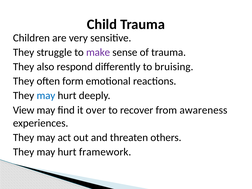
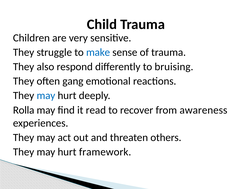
make colour: purple -> blue
form: form -> gang
View: View -> Rolla
over: over -> read
